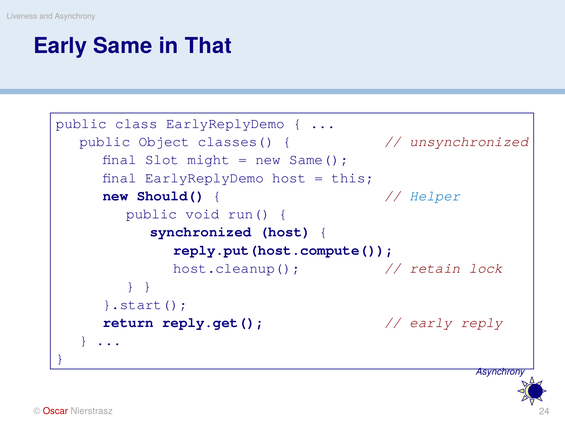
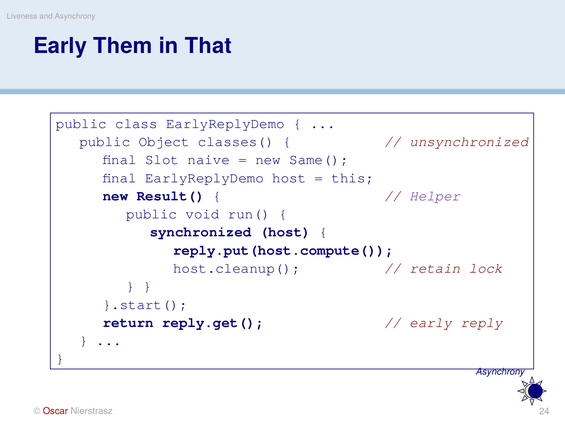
Same: Same -> Them
might: might -> naive
Should(: Should( -> Result(
Helper colour: blue -> purple
